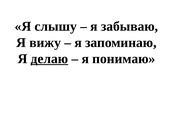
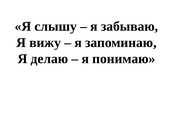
делаю underline: present -> none
